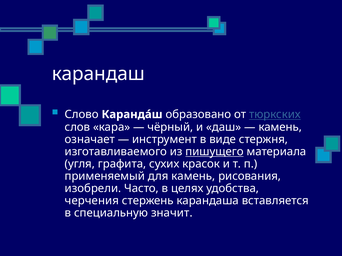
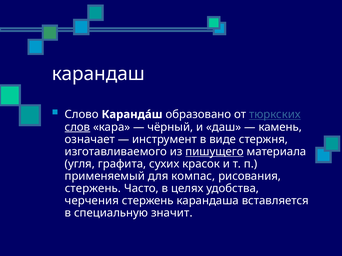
слов underline: none -> present
для камень: камень -> компас
изобрели at (93, 189): изобрели -> стержень
